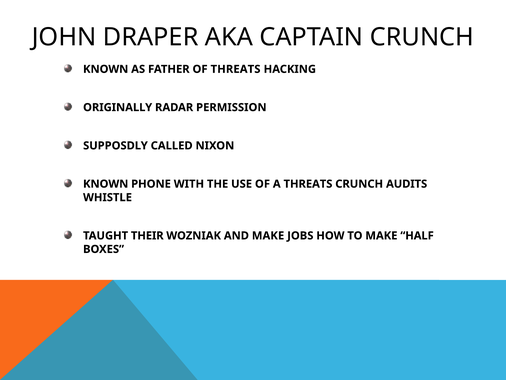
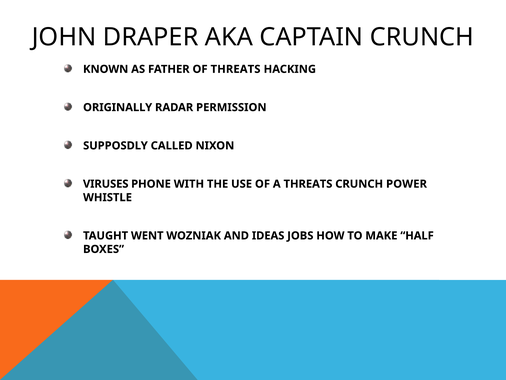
KNOWN at (106, 184): KNOWN -> VIRUSES
AUDITS: AUDITS -> POWER
THEIR: THEIR -> WENT
AND MAKE: MAKE -> IDEAS
